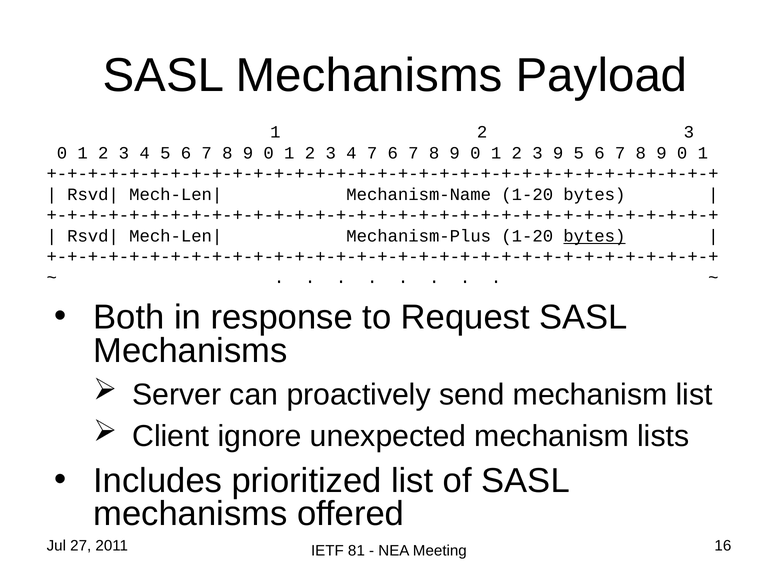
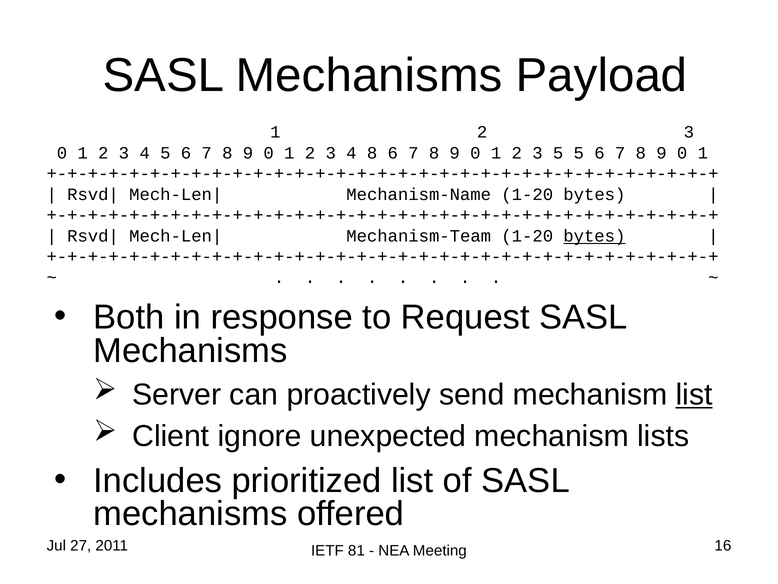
4 7: 7 -> 8
3 9: 9 -> 5
Mechanism-Plus: Mechanism-Plus -> Mechanism-Team
list at (694, 394) underline: none -> present
